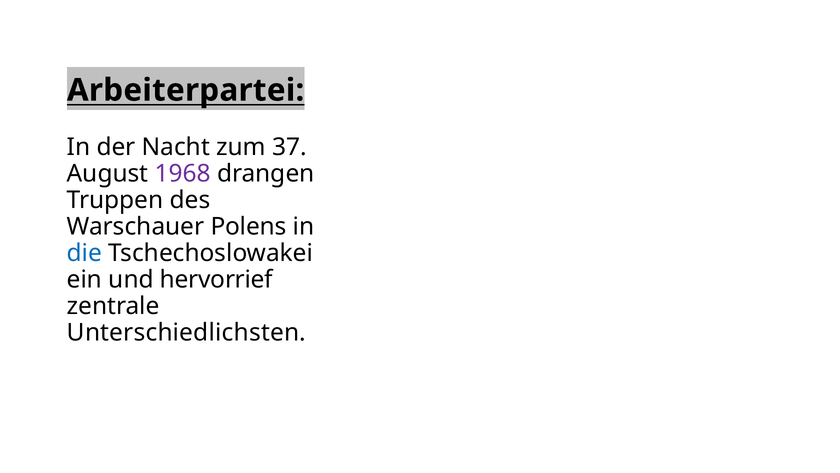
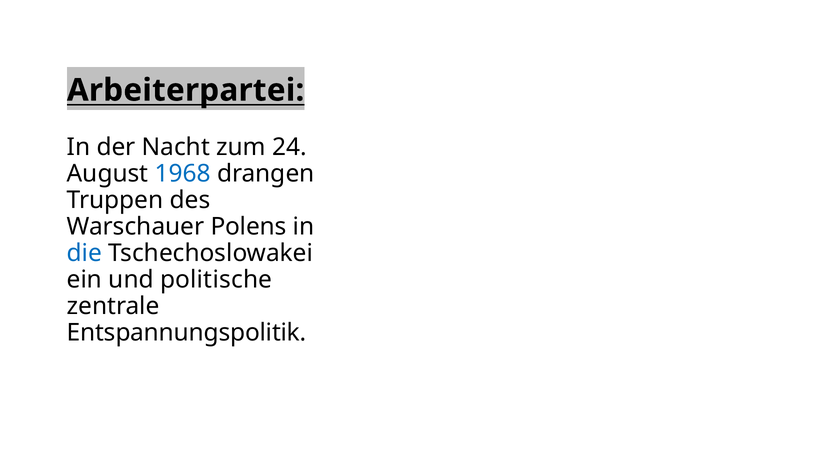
37: 37 -> 24
1968 colour: purple -> blue
hervorrief: hervorrief -> politische
Unterschiedlichsten: Unterschiedlichsten -> Entspannungspolitik
